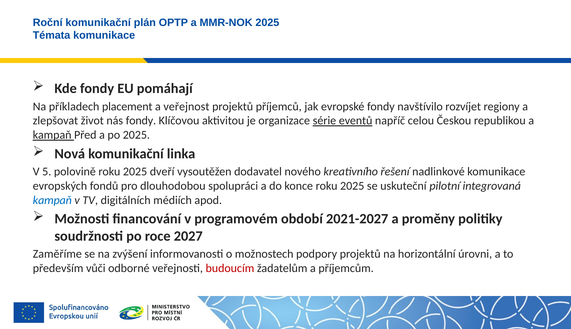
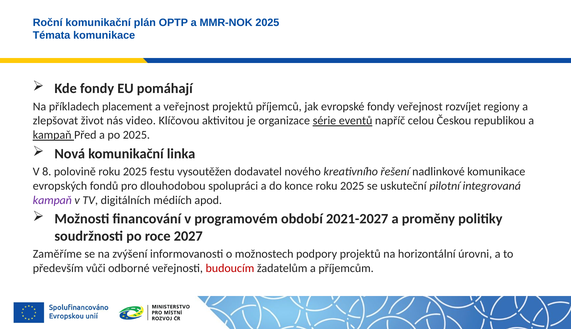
fondy navštívilo: navštívilo -> veřejnost
nás fondy: fondy -> video
5: 5 -> 8
dveří: dveří -> festu
kampaň at (52, 200) colour: blue -> purple
